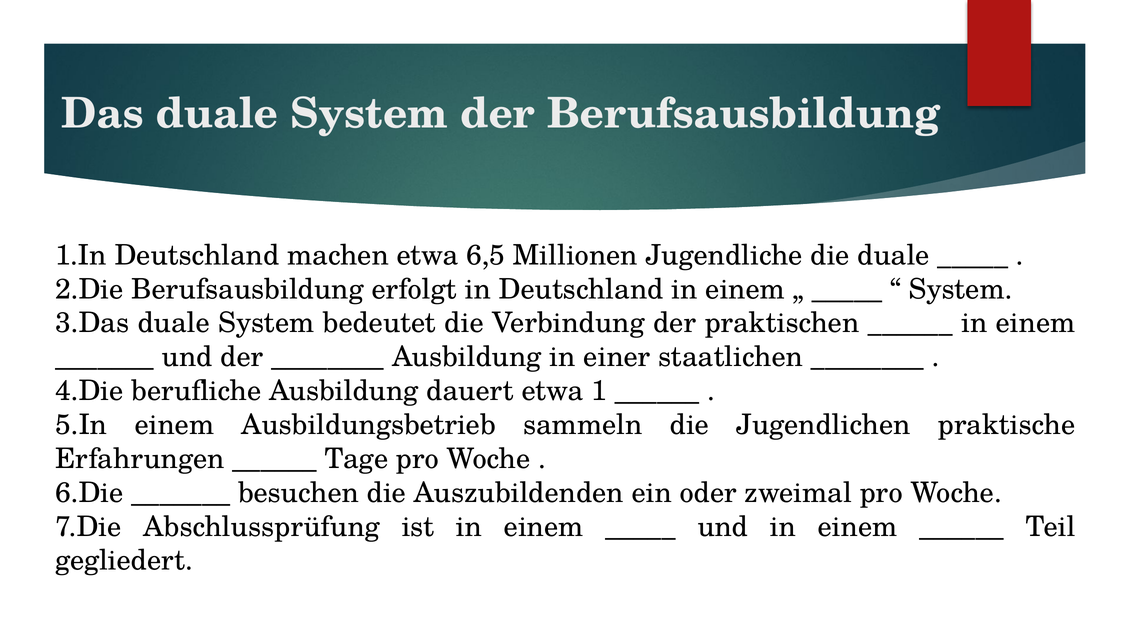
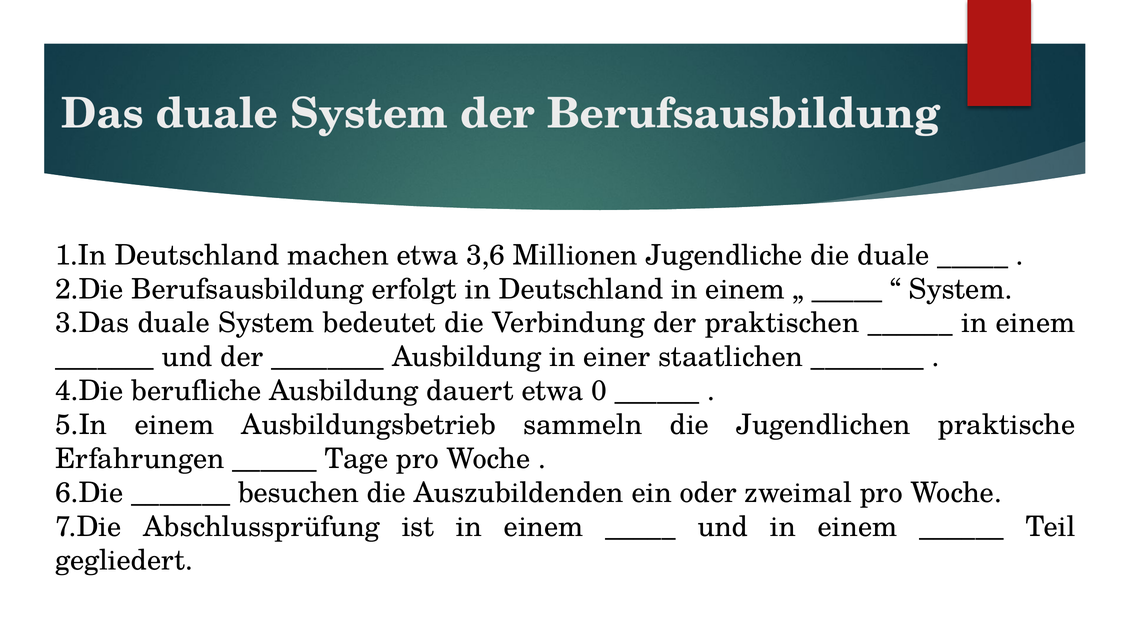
6,5: 6,5 -> 3,6
1: 1 -> 0
